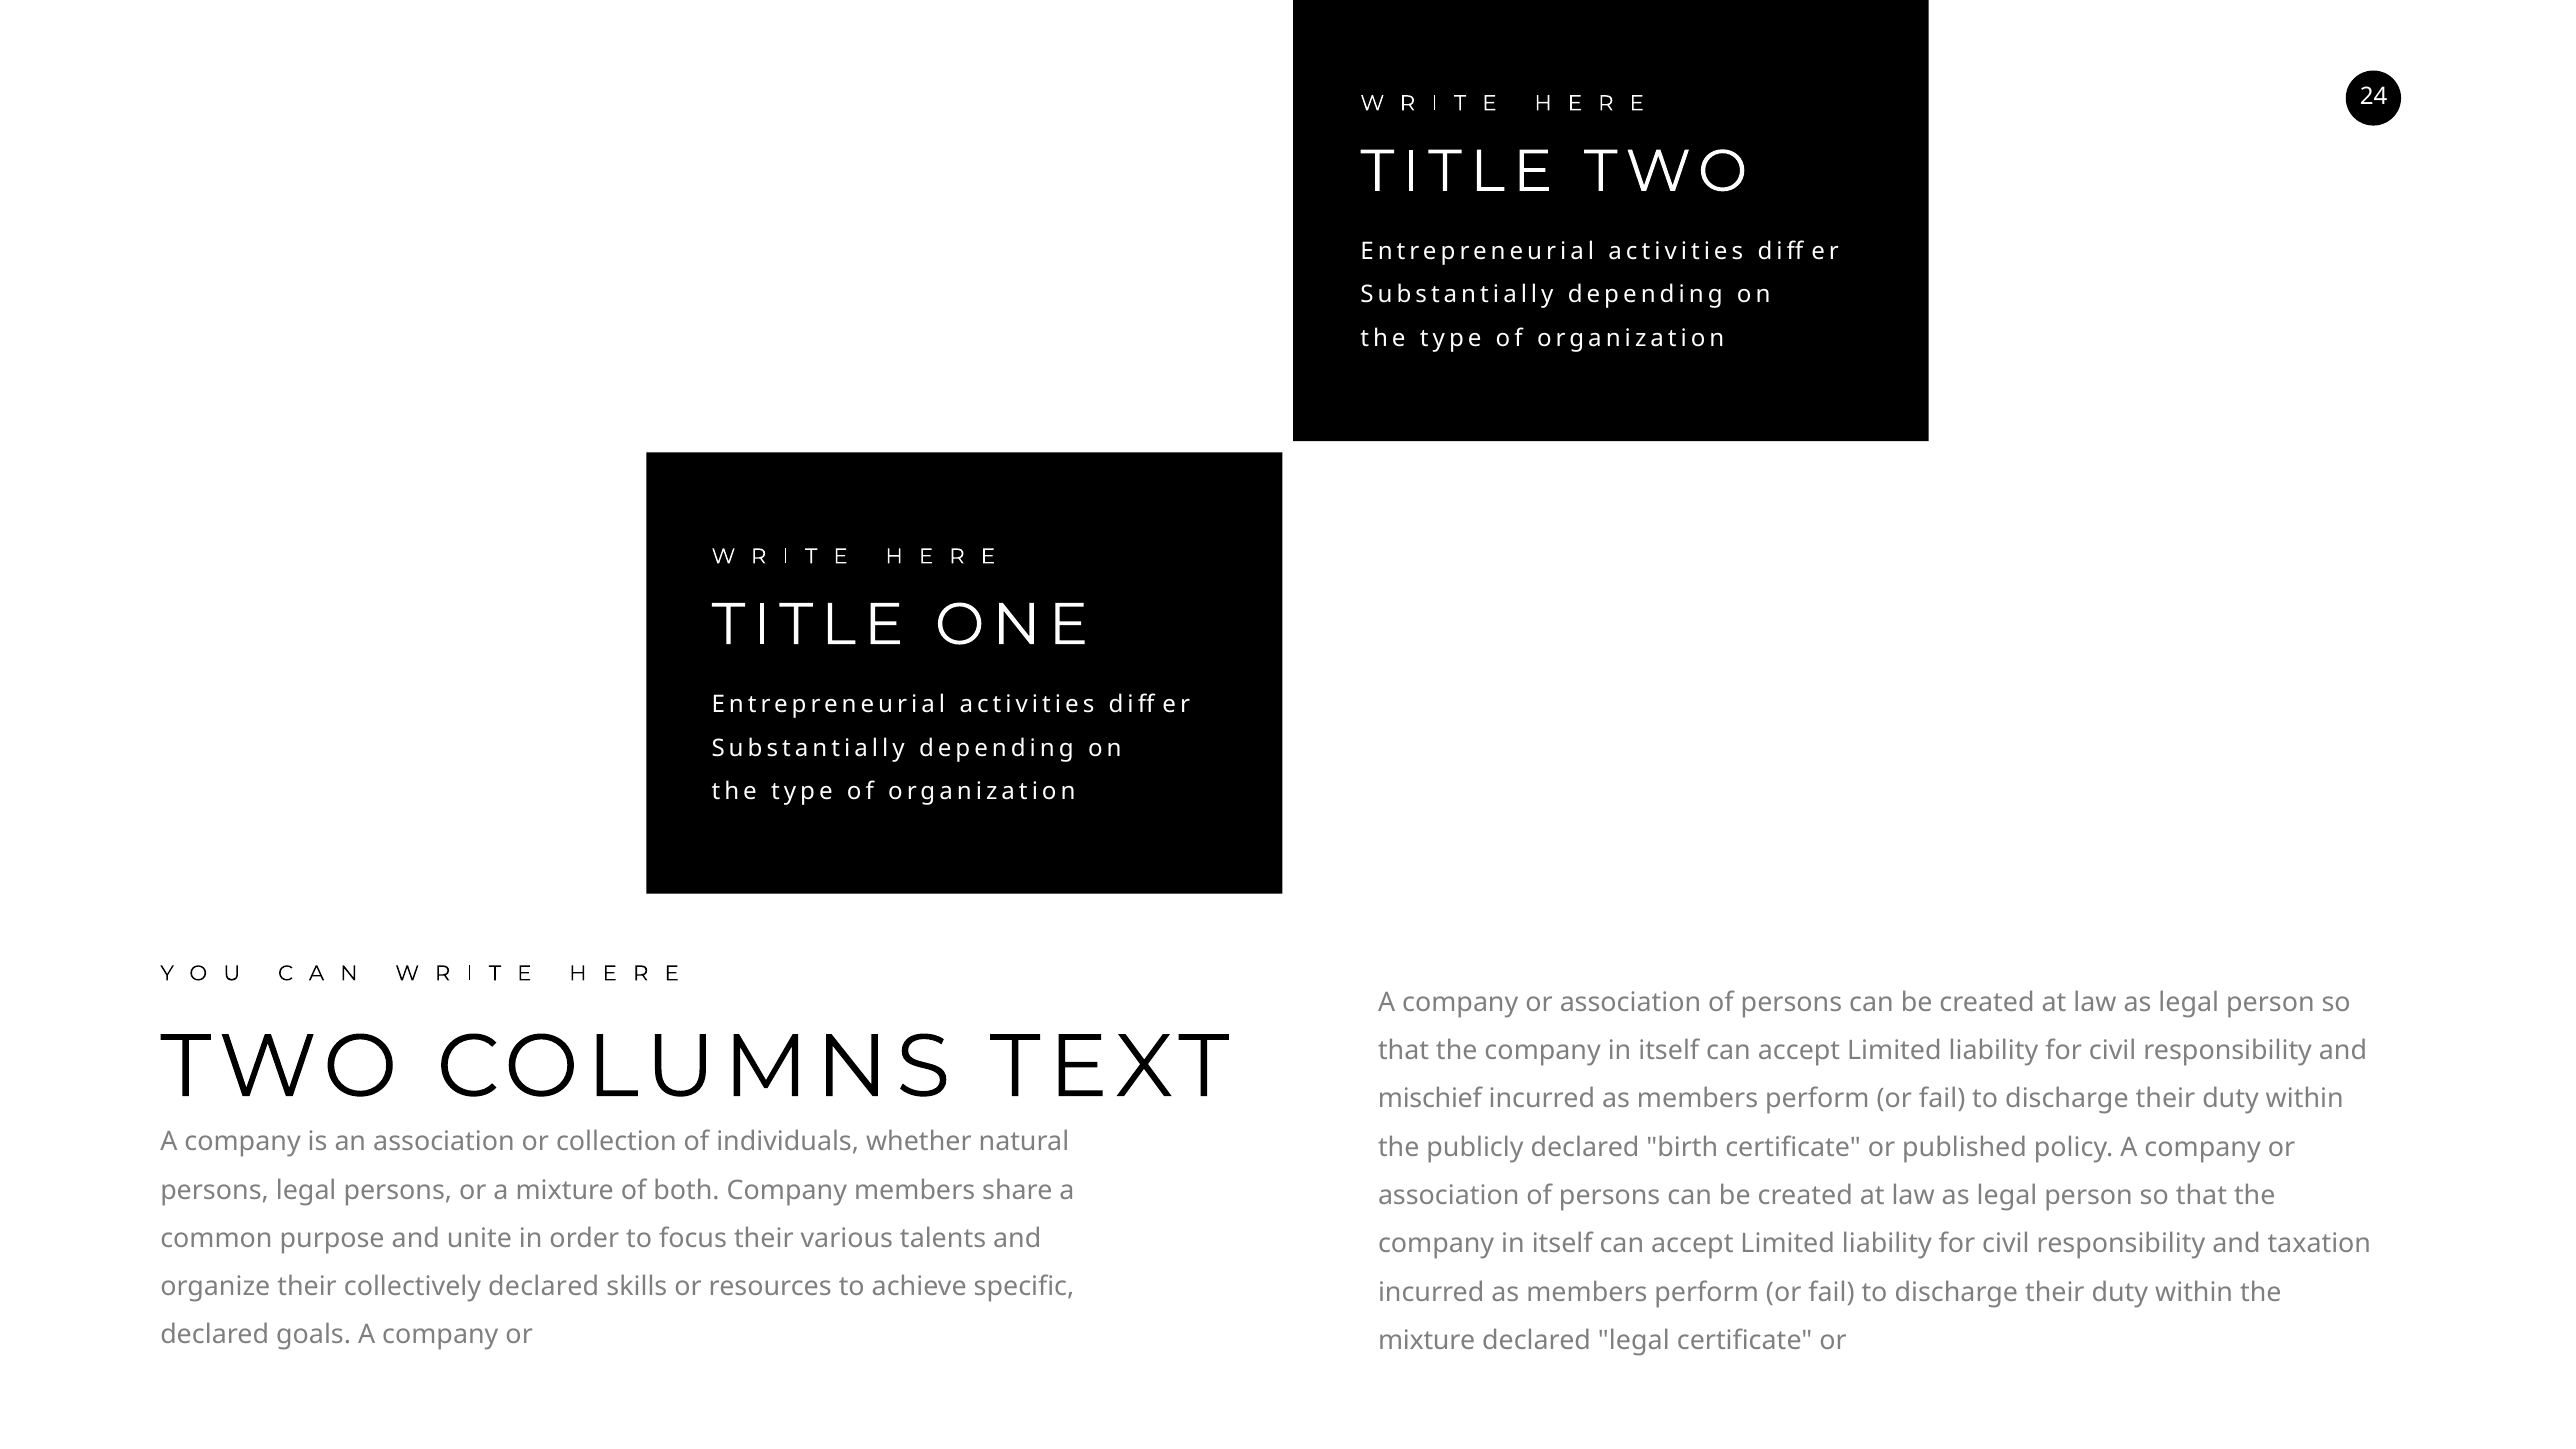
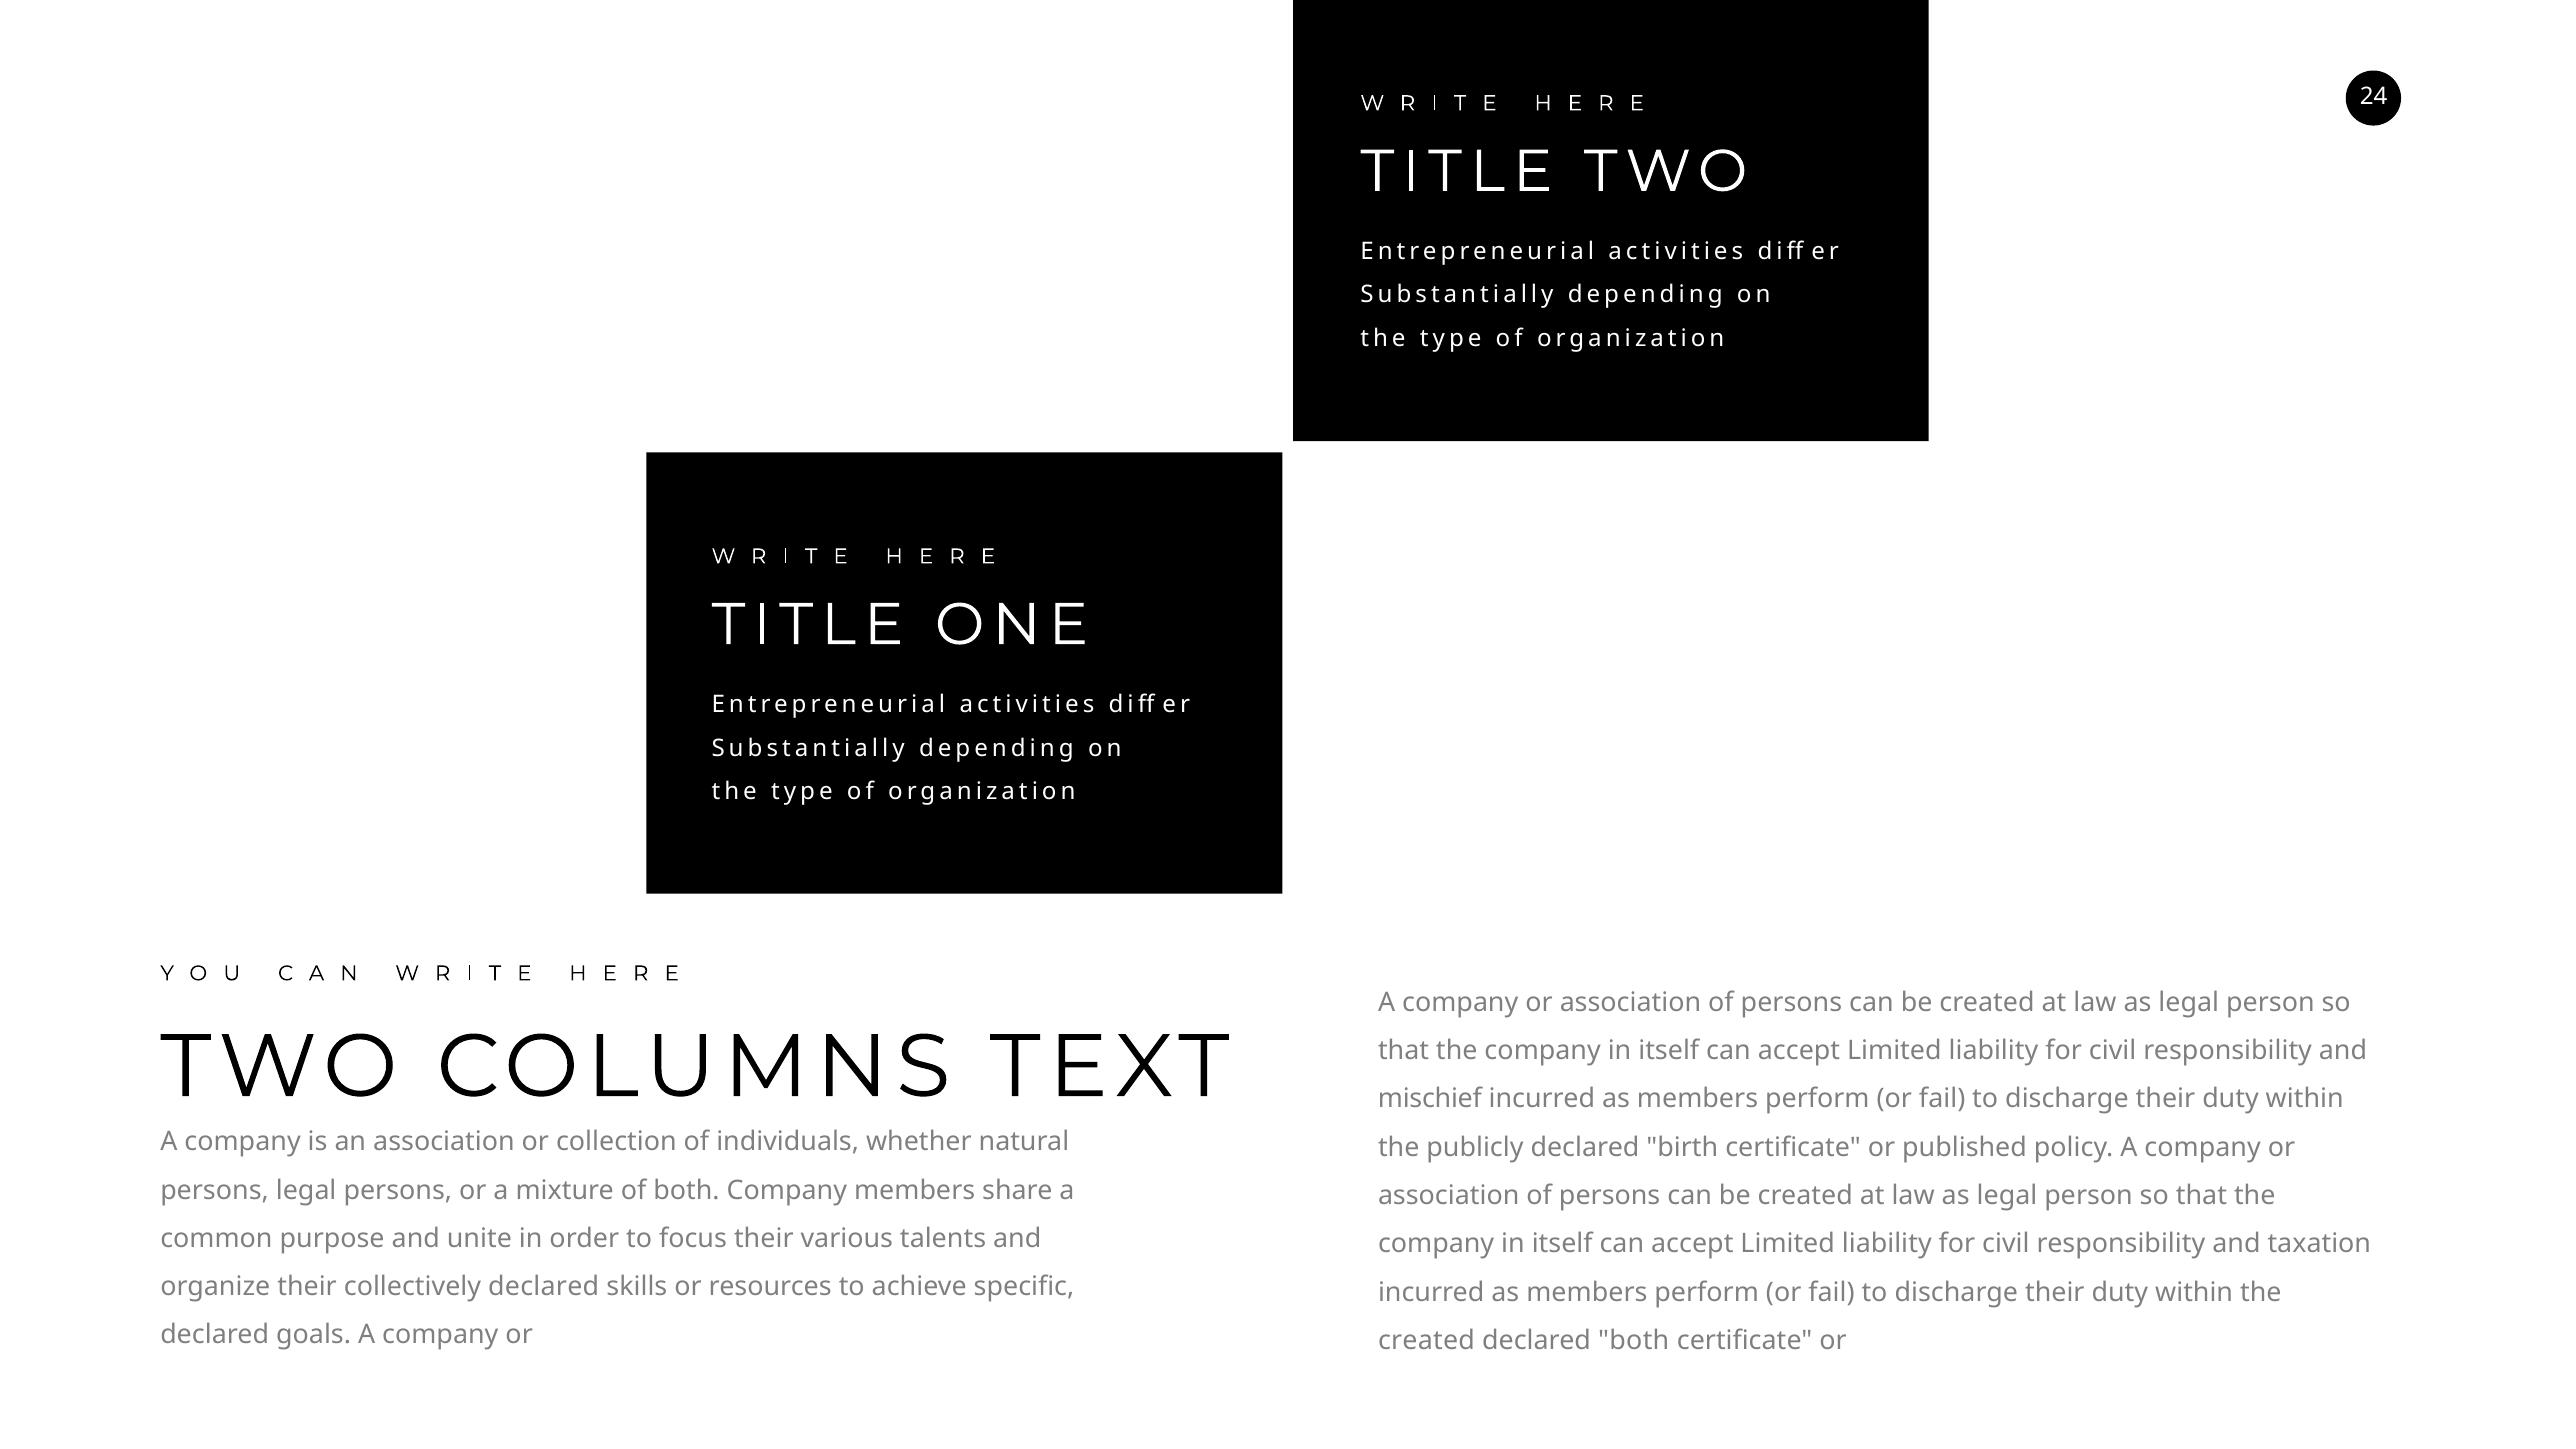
mixture at (1427, 1341): mixture -> created
declared legal: legal -> both
